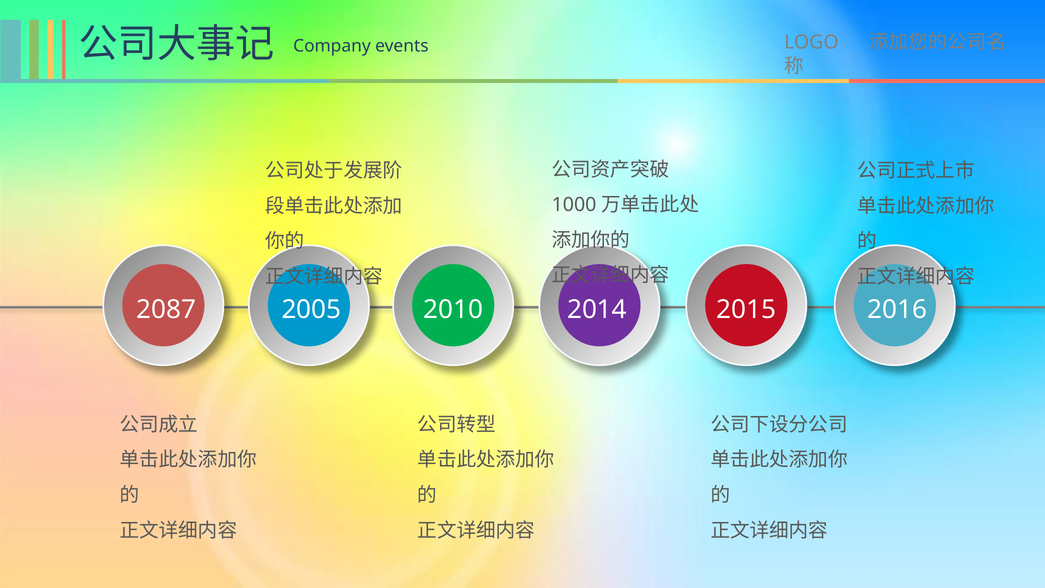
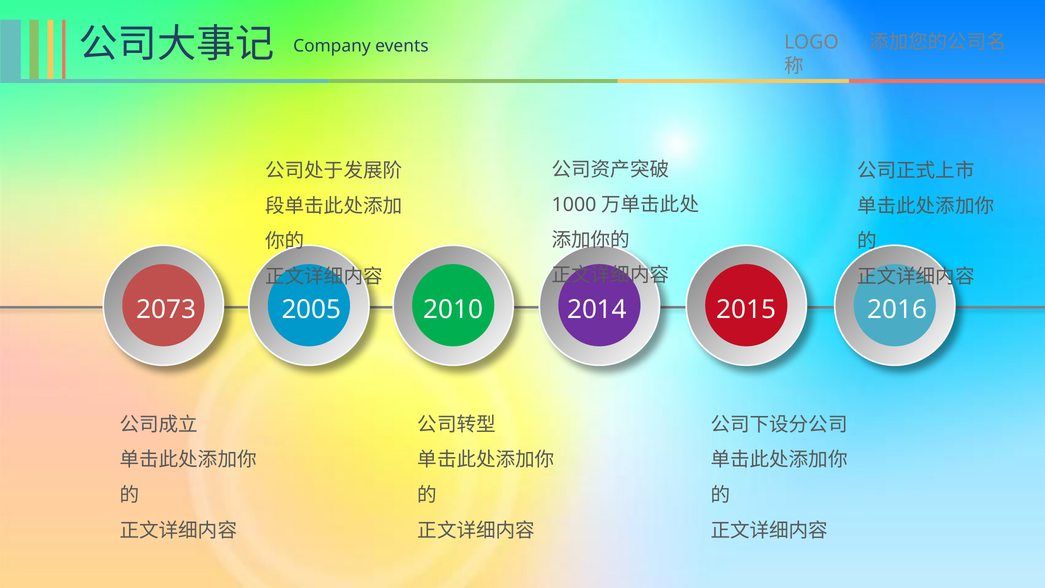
2087: 2087 -> 2073
